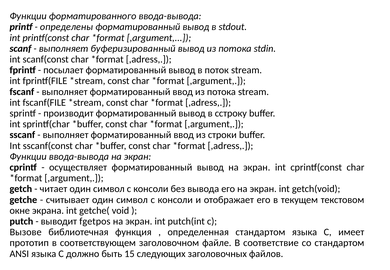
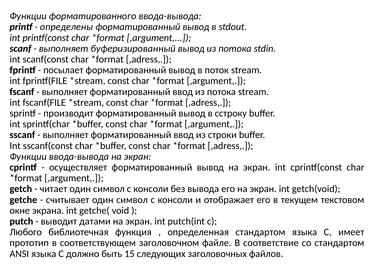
fgetpos: fgetpos -> датами
Вызове: Вызове -> Любого
